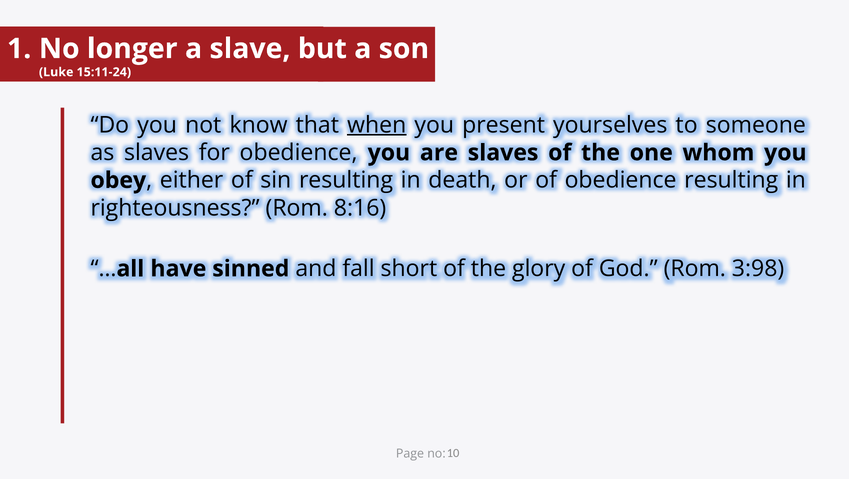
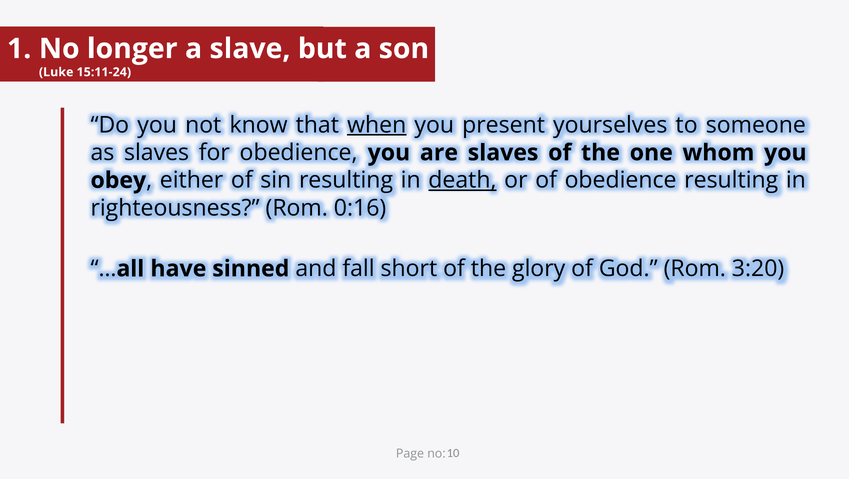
death underline: none -> present
8:16: 8:16 -> 0:16
3:98: 3:98 -> 3:20
